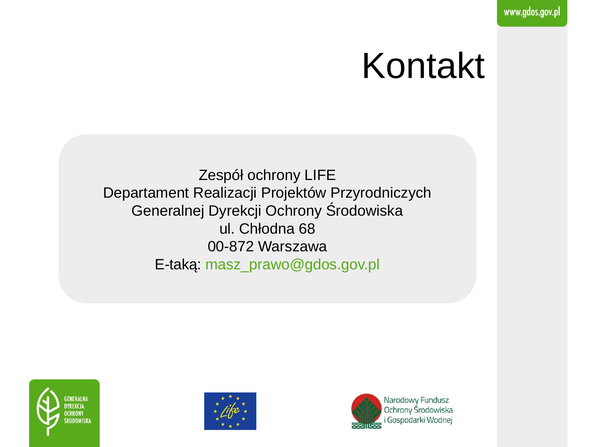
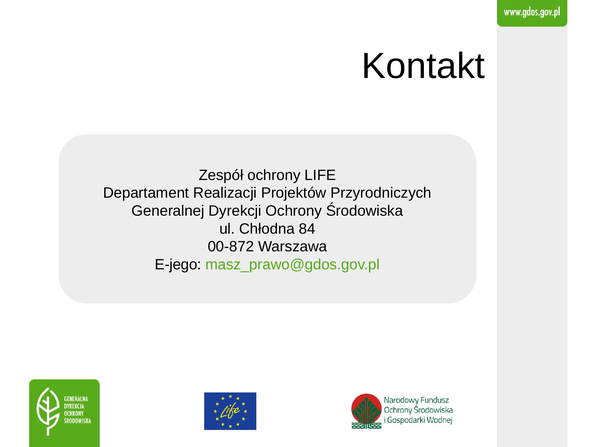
68: 68 -> 84
E-taką: E-taką -> E-jego
